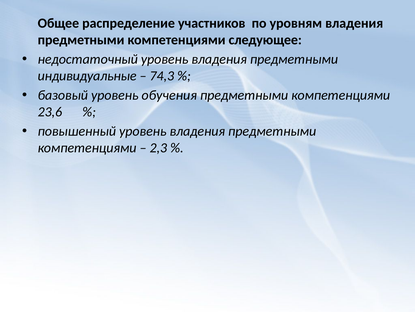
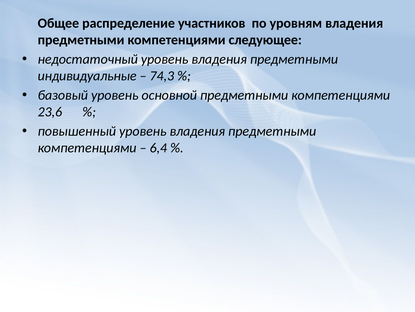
обучения: обучения -> основной
2,3: 2,3 -> 6,4
